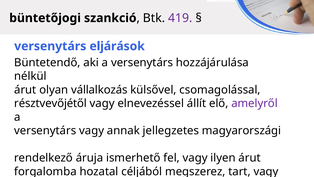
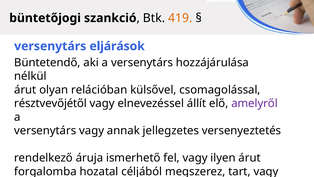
419 colour: purple -> orange
vállalkozás: vállalkozás -> relációban
magyarországi: magyarországi -> versenyeztetés
